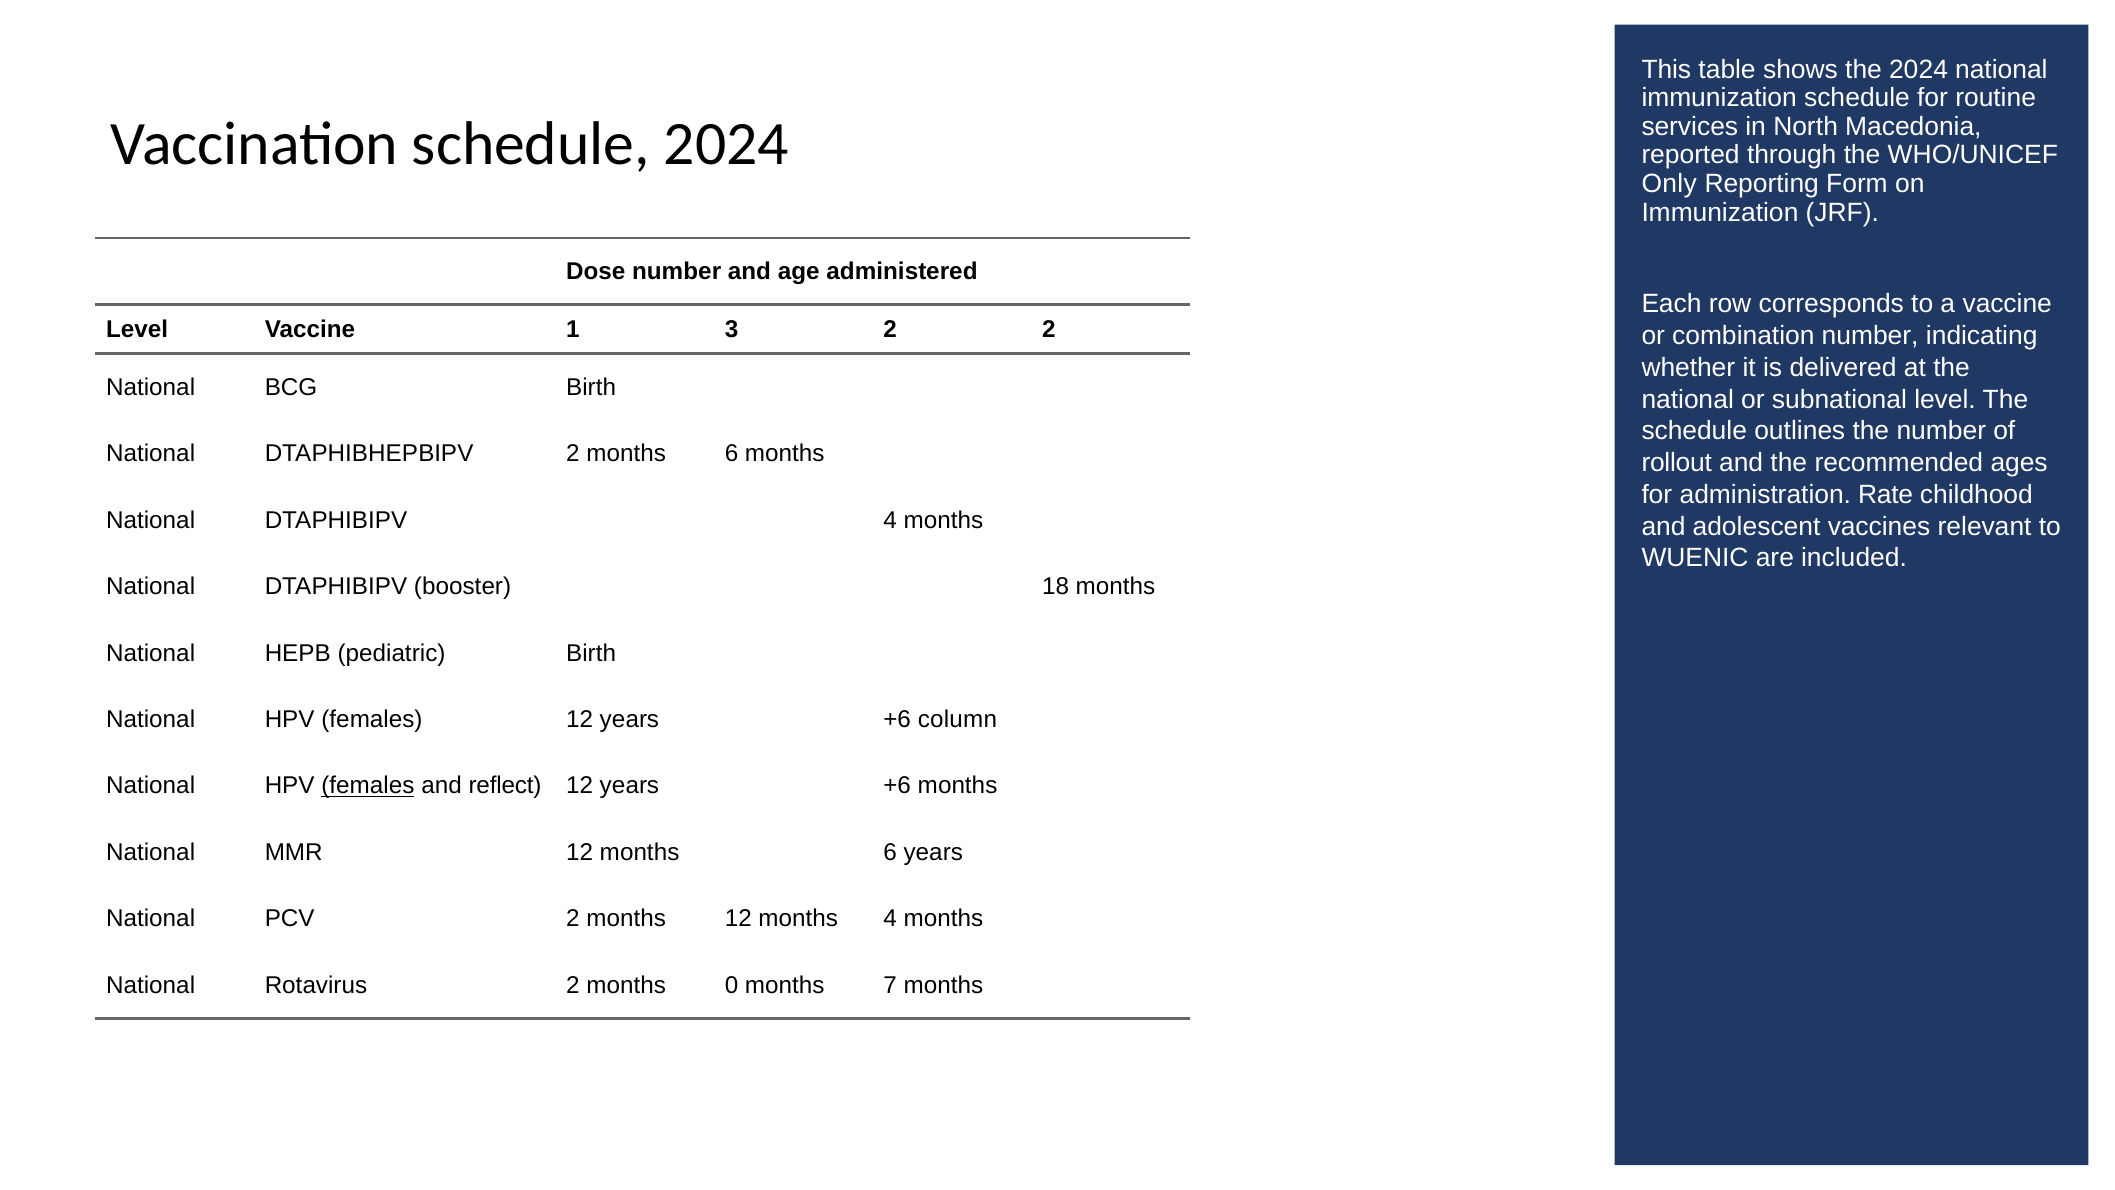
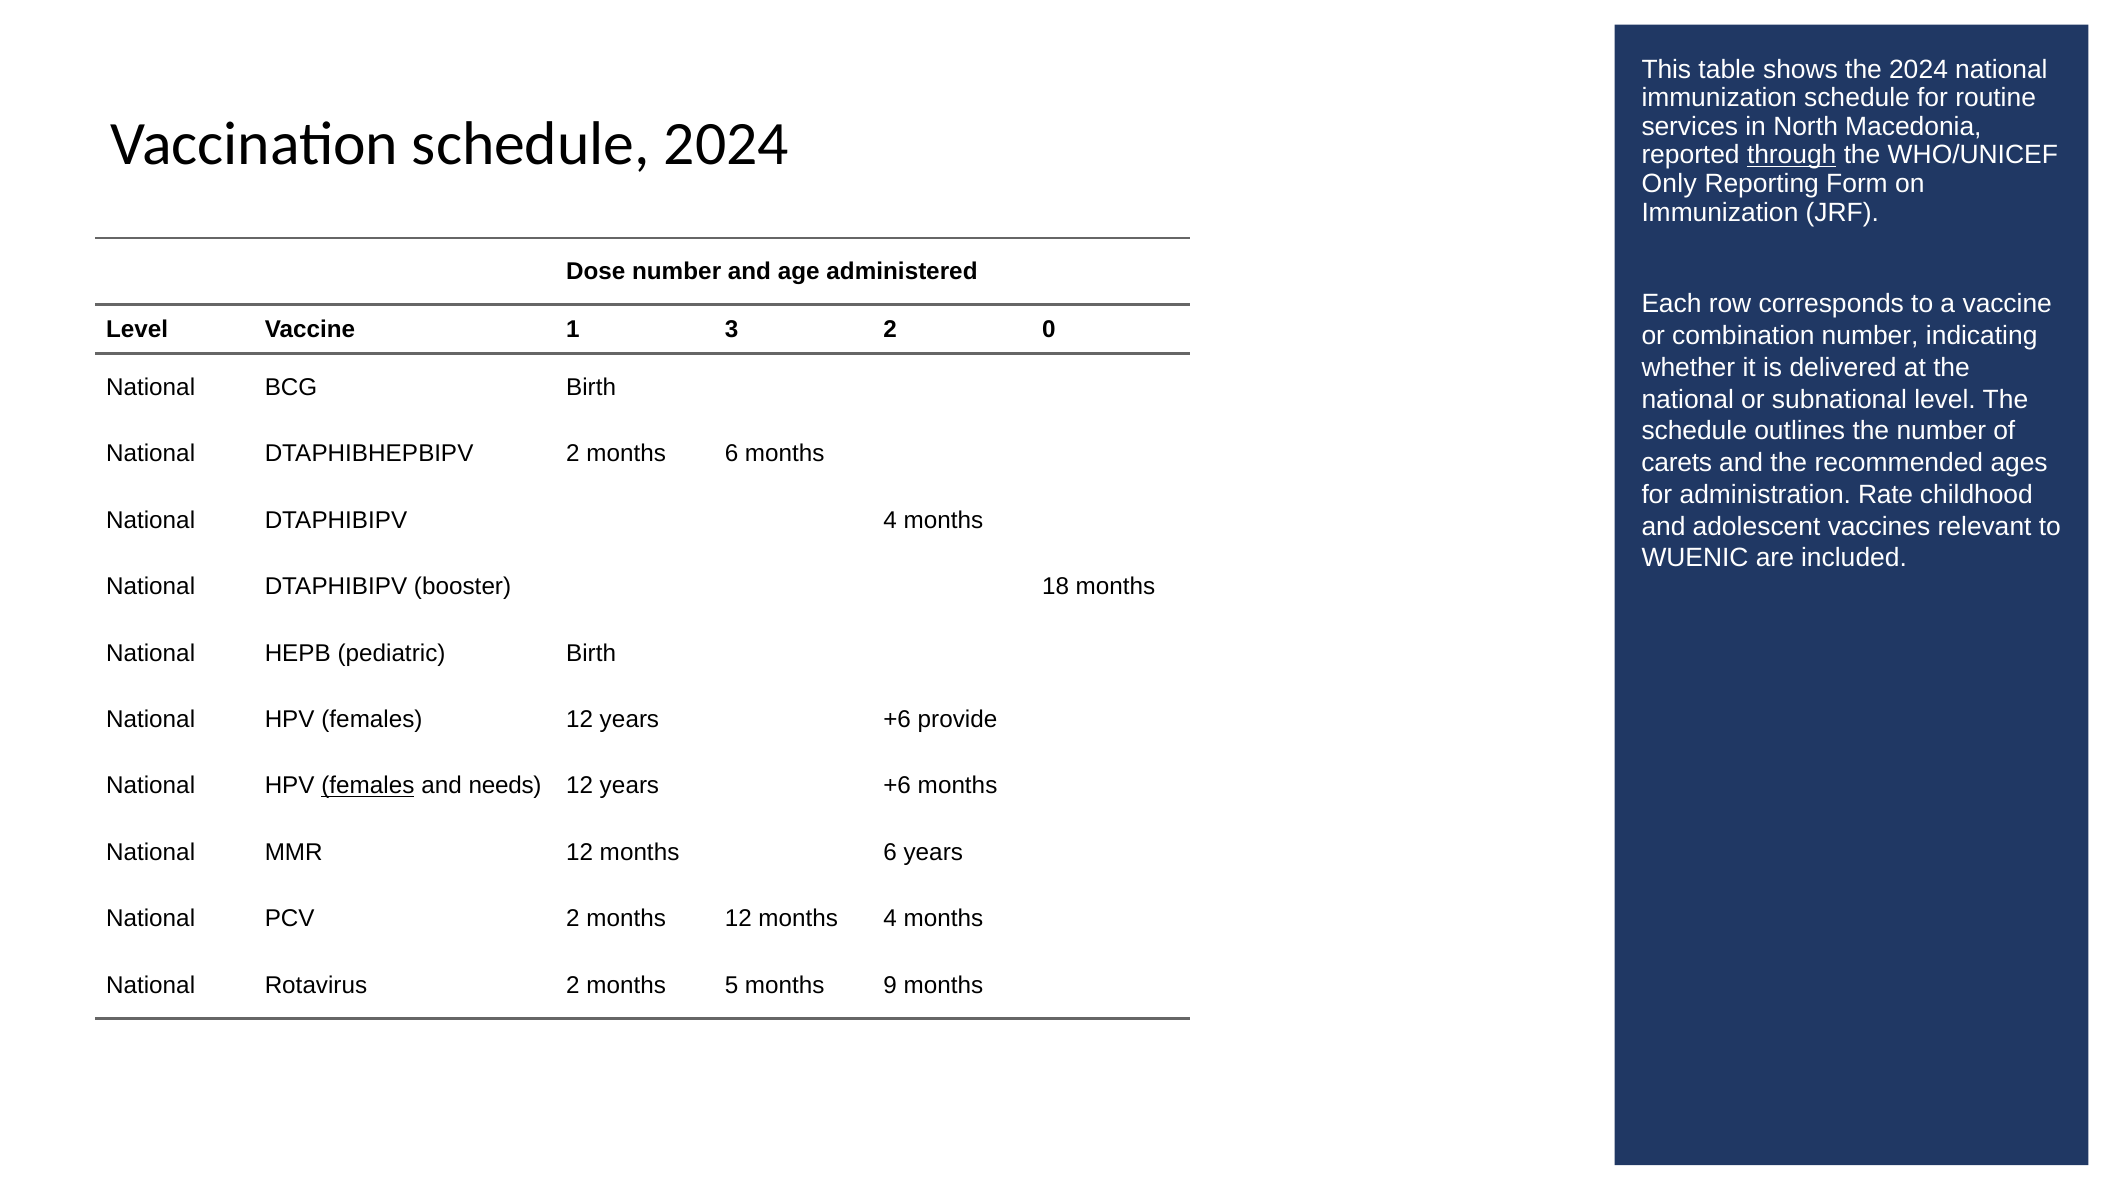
through underline: none -> present
2 2: 2 -> 0
rollout: rollout -> carets
column: column -> provide
reflect: reflect -> needs
0: 0 -> 5
7: 7 -> 9
